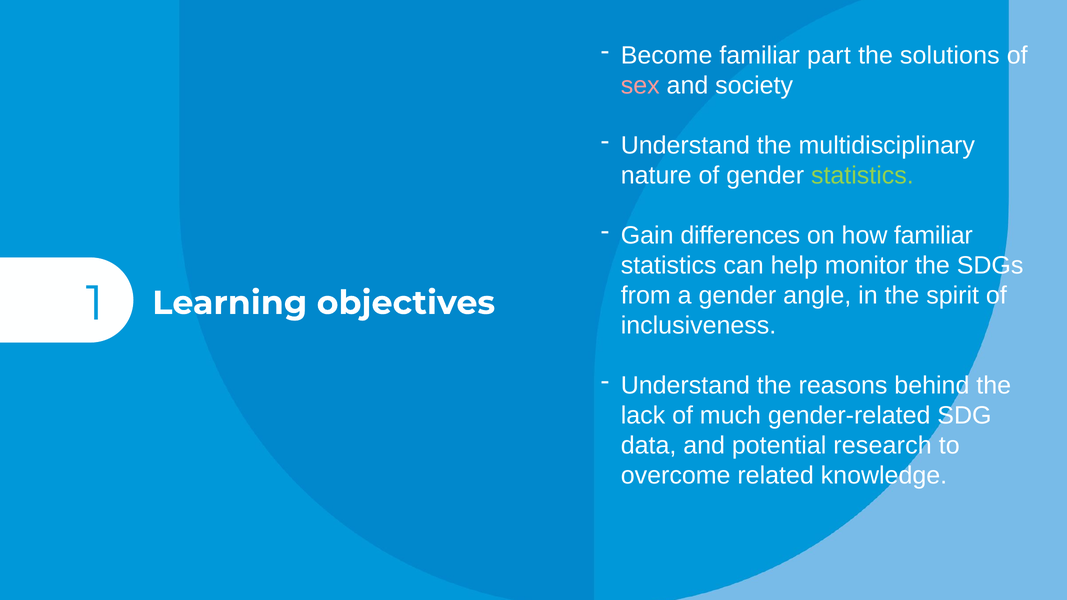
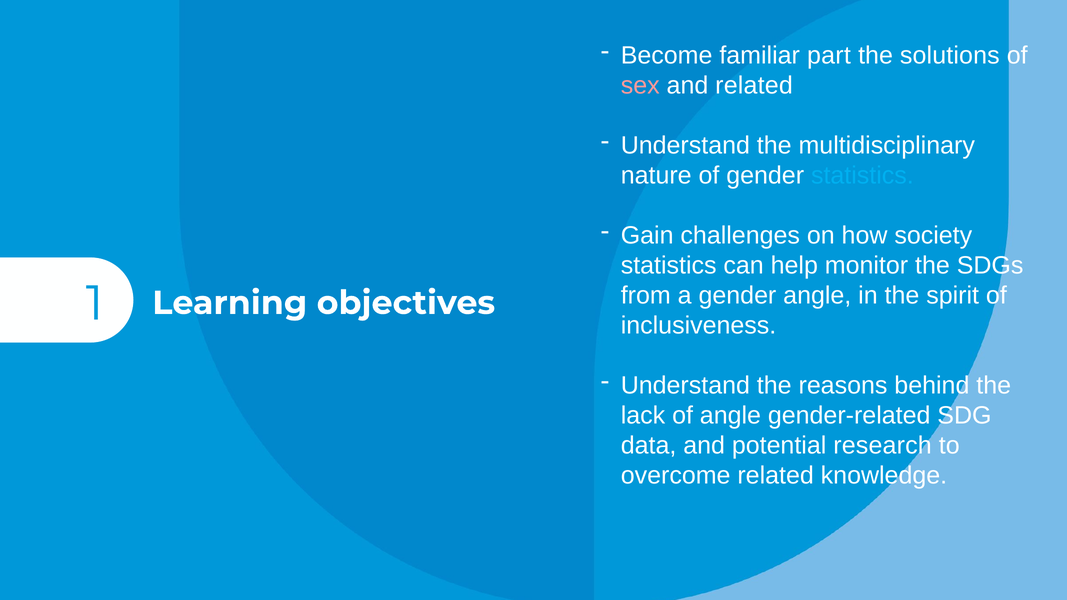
and society: society -> related
statistics at (862, 176) colour: light green -> light blue
differences: differences -> challenges
how familiar: familiar -> society
of much: much -> angle
